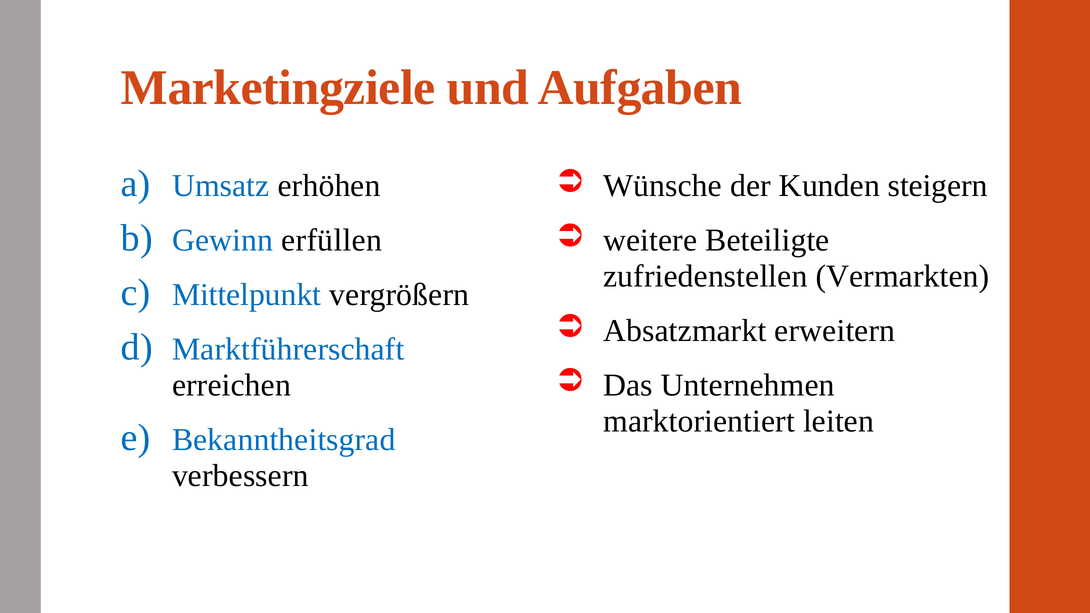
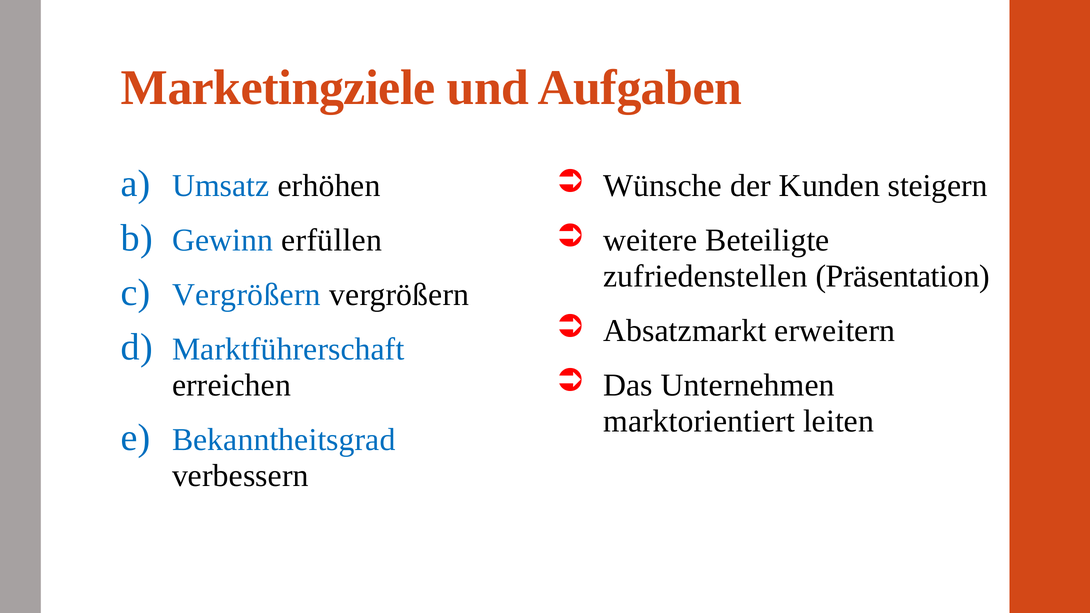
Vermarkten: Vermarkten -> Präsentation
Mittelpunkt at (247, 295): Mittelpunkt -> Vergrößern
